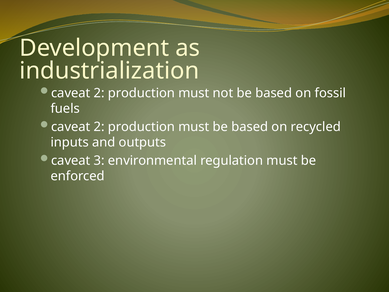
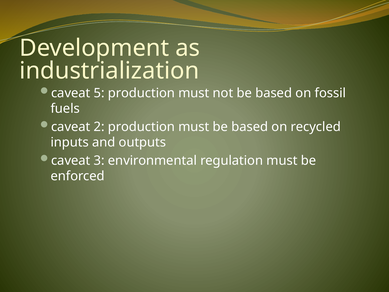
2 at (99, 93): 2 -> 5
